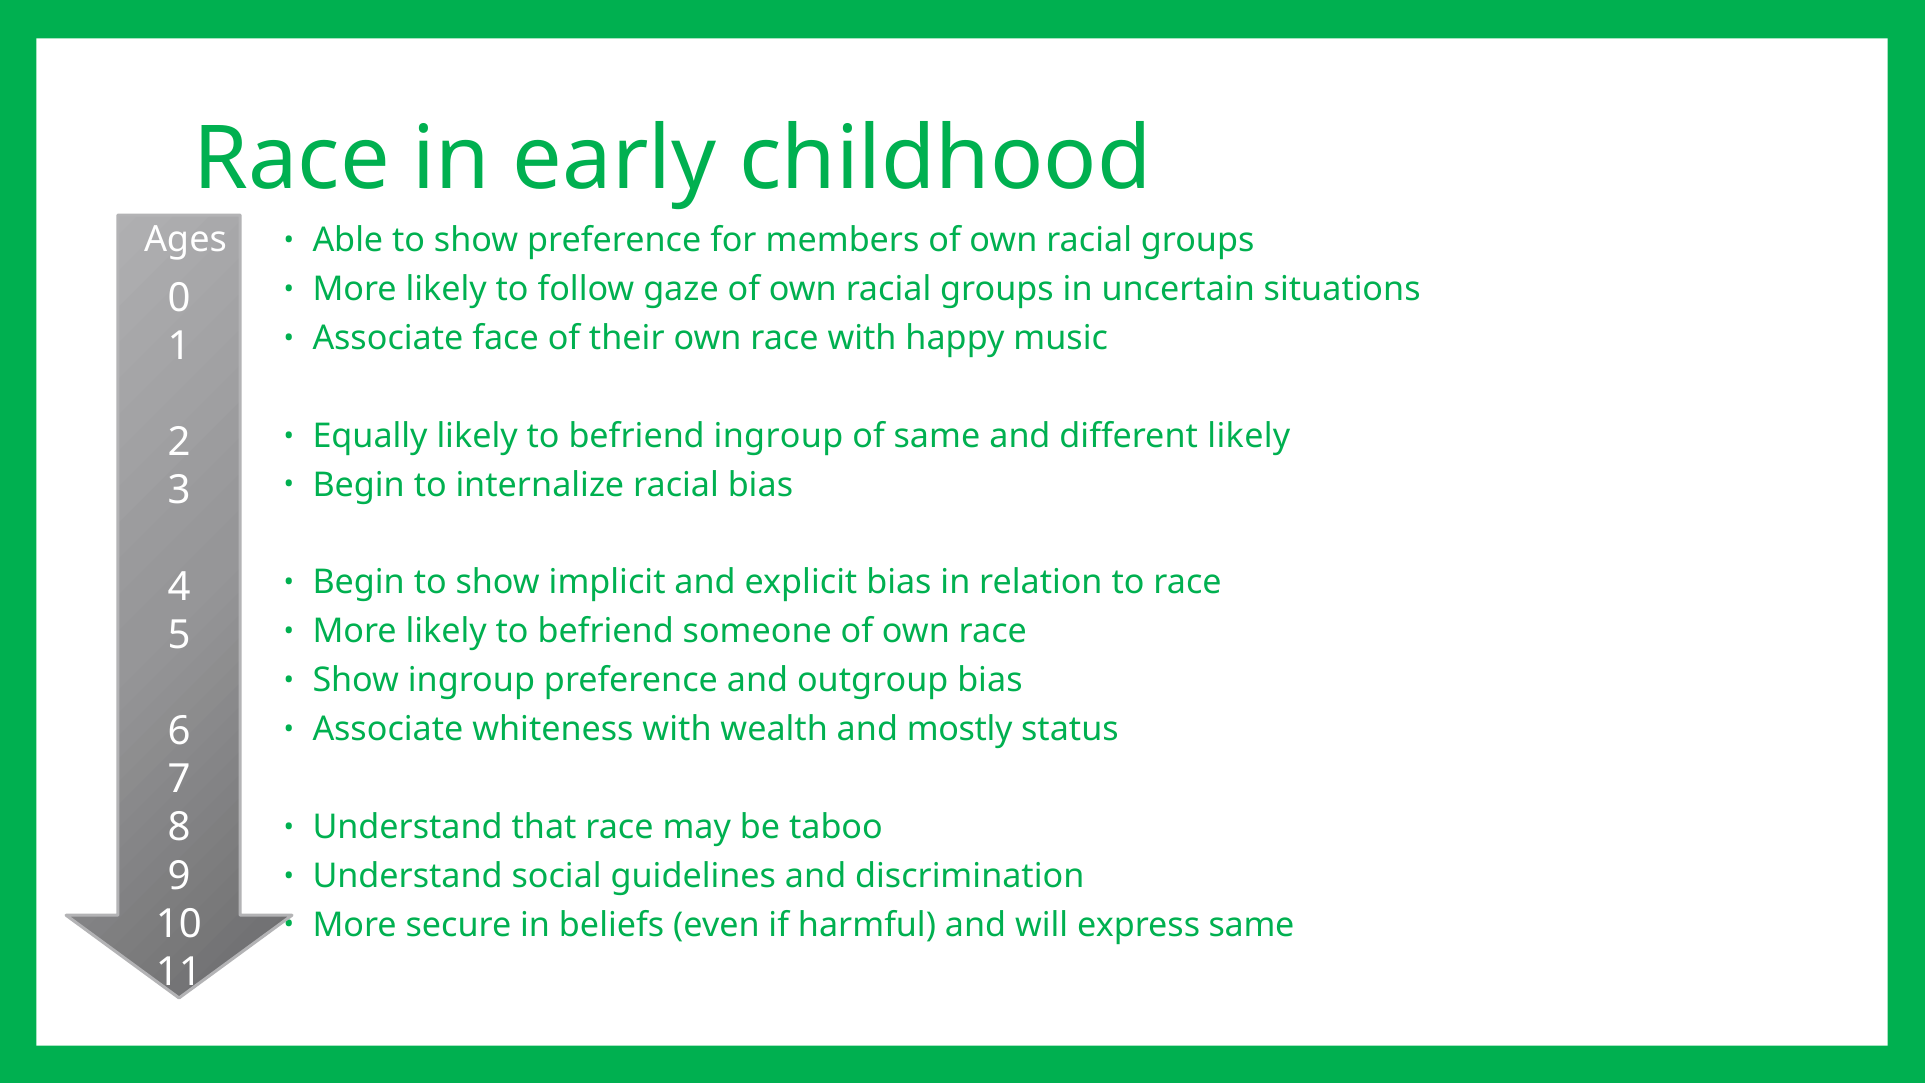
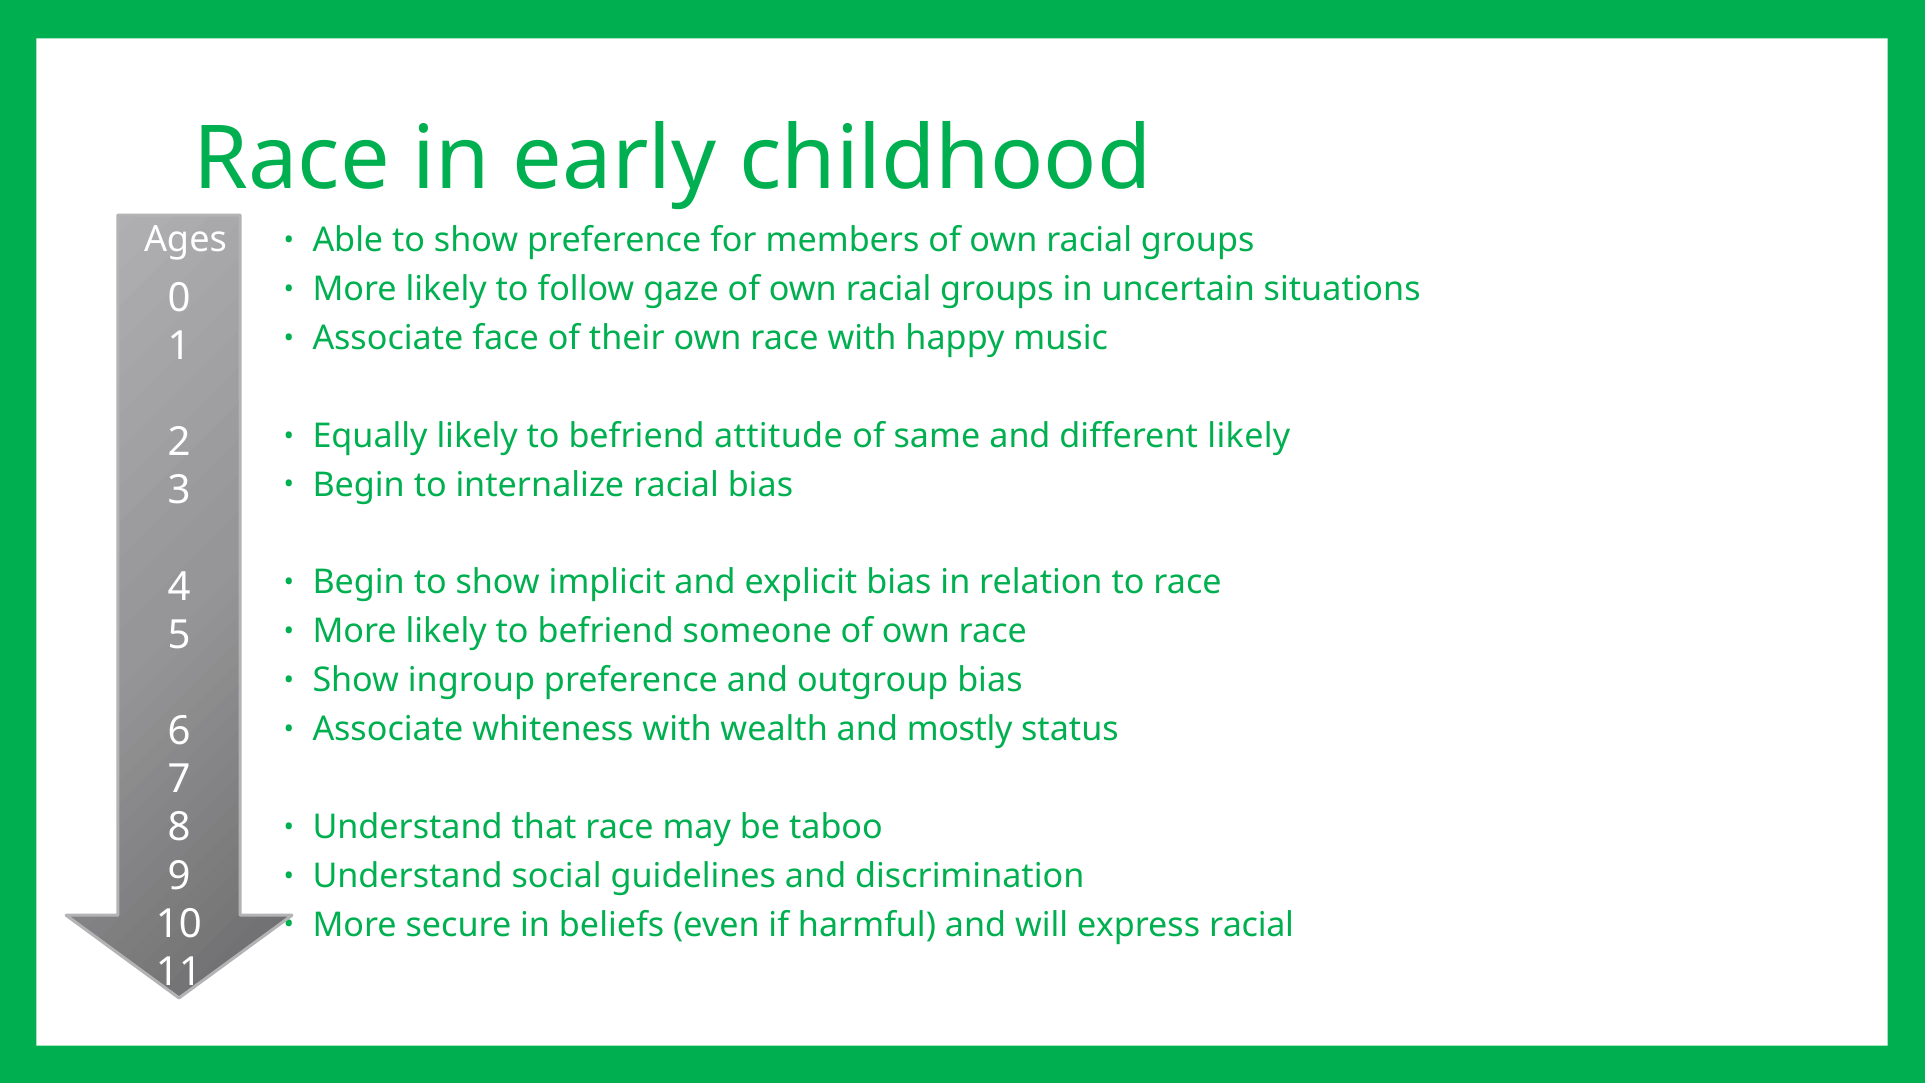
ingroup at (778, 436): ingroup -> attitude
express same: same -> racial
